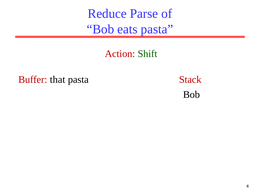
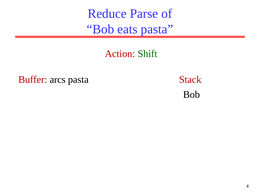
that: that -> arcs
